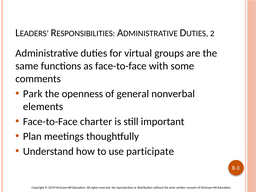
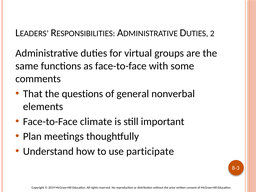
Park: Park -> That
openness: openness -> questions
charter: charter -> climate
